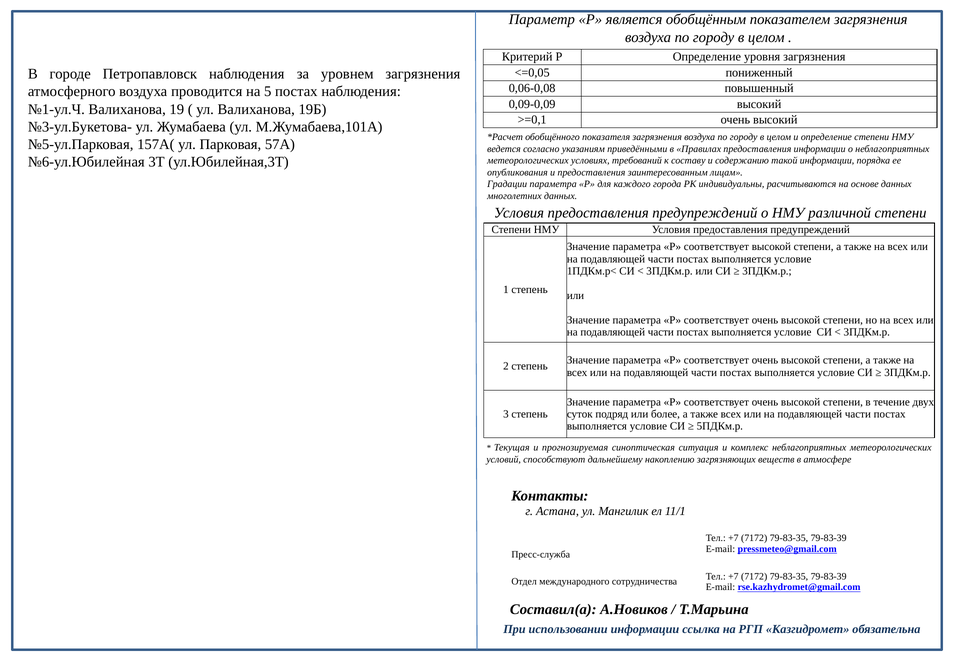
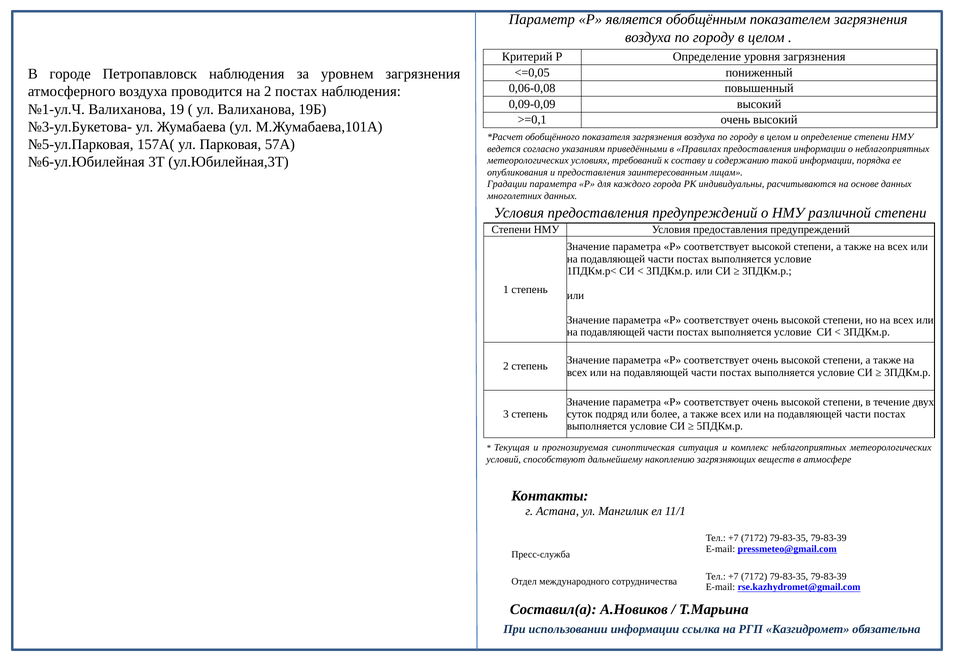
на 5: 5 -> 2
